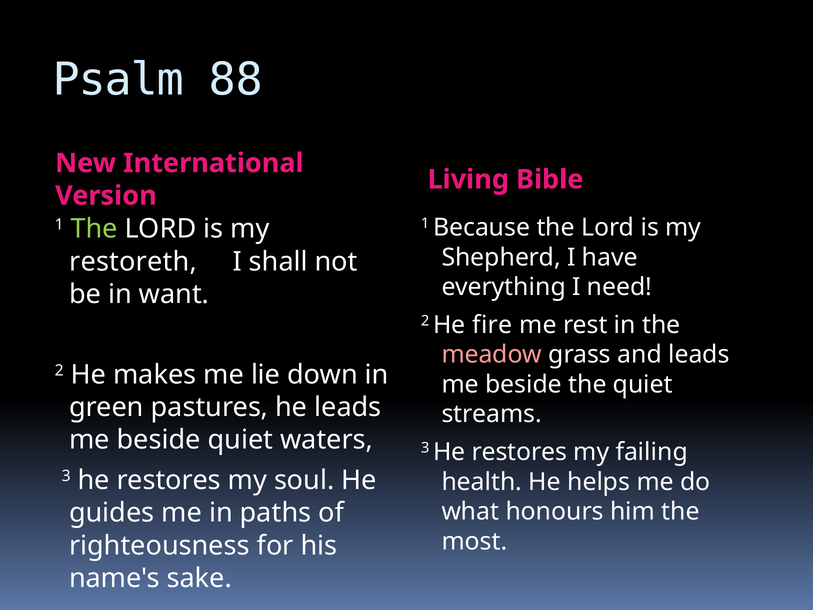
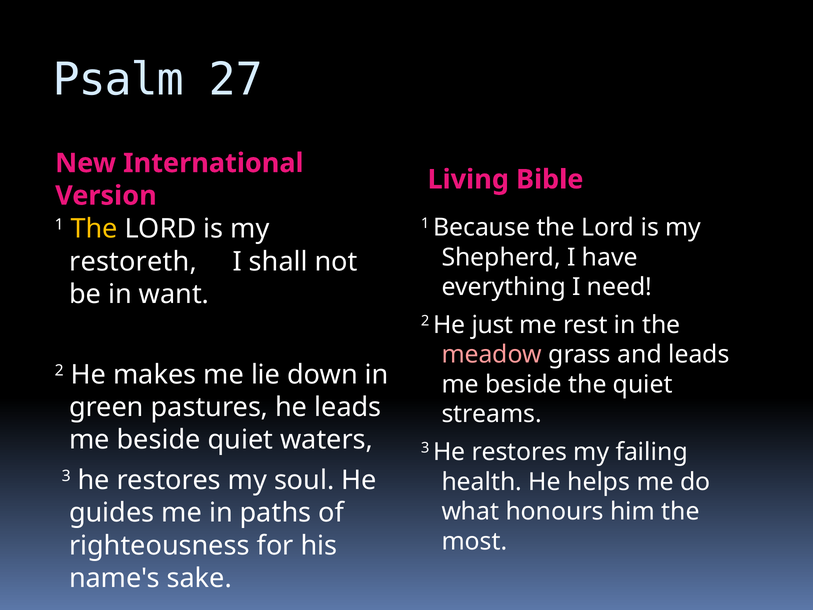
88: 88 -> 27
The at (94, 229) colour: light green -> yellow
fire: fire -> just
